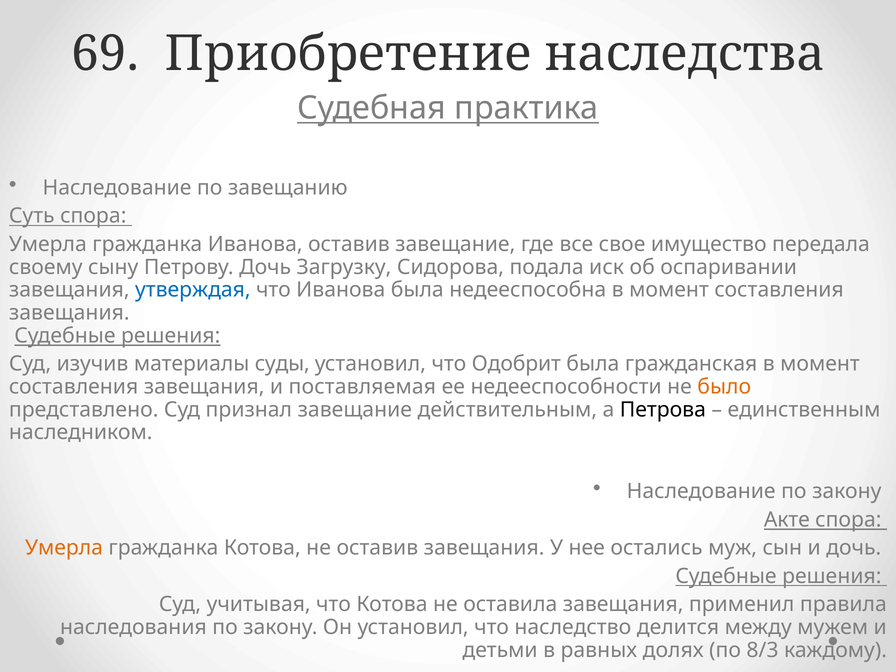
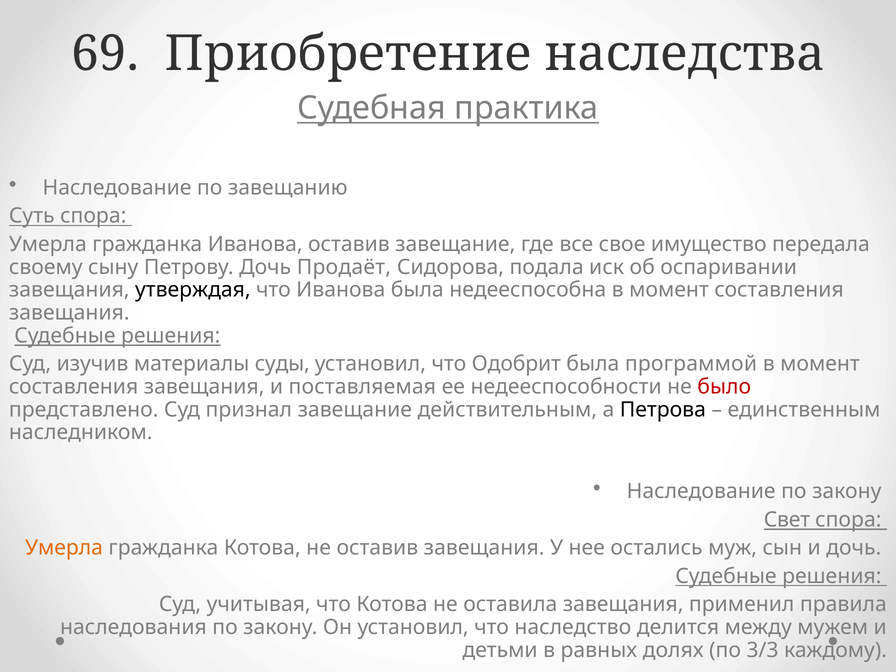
Загрузку: Загрузку -> Продаёт
утверждая colour: blue -> black
гражданская: гражданская -> программой
было colour: orange -> red
Акте: Акте -> Свет
8/3: 8/3 -> 3/3
